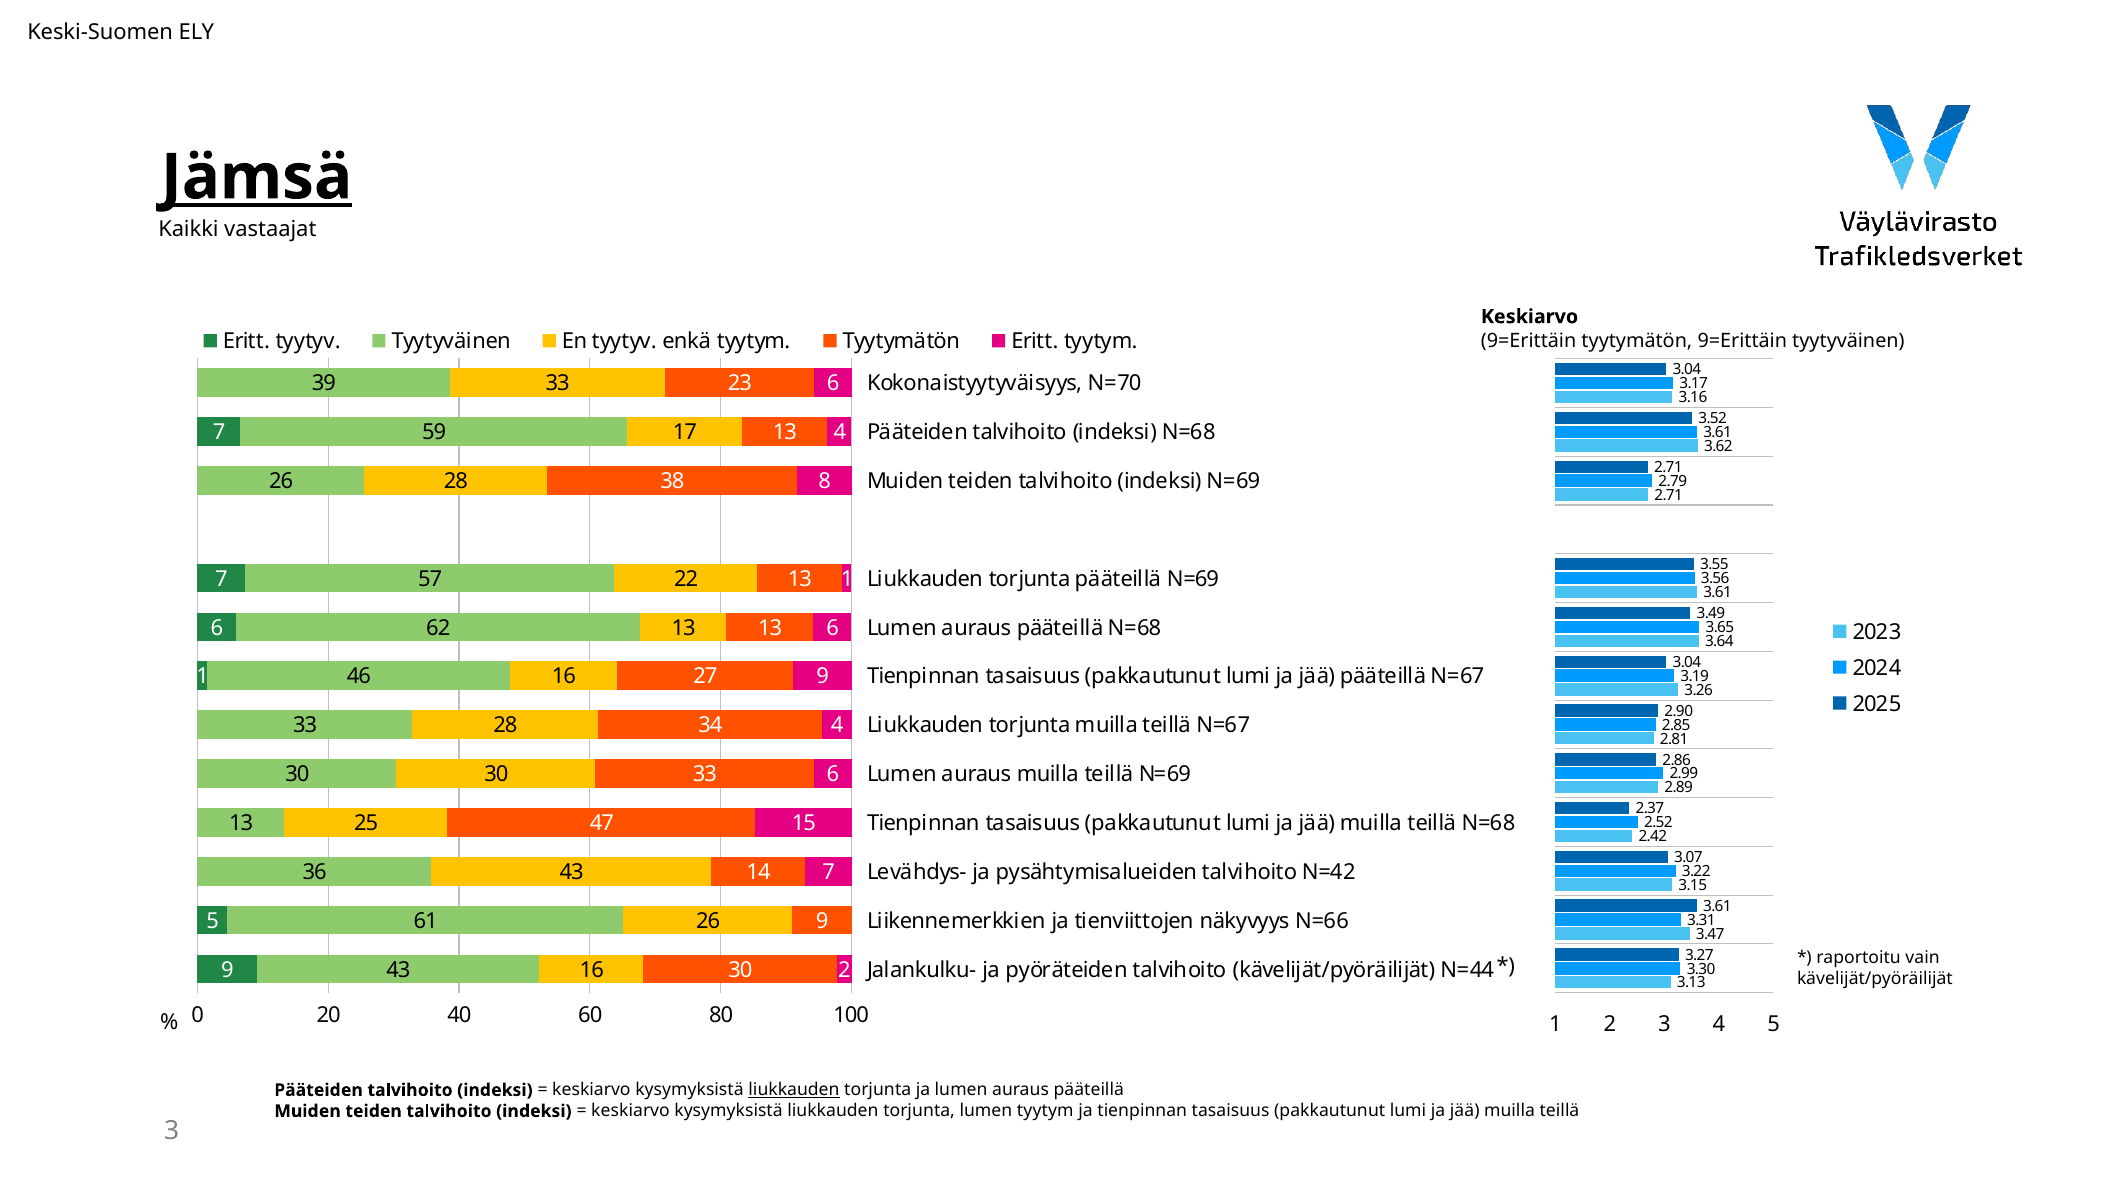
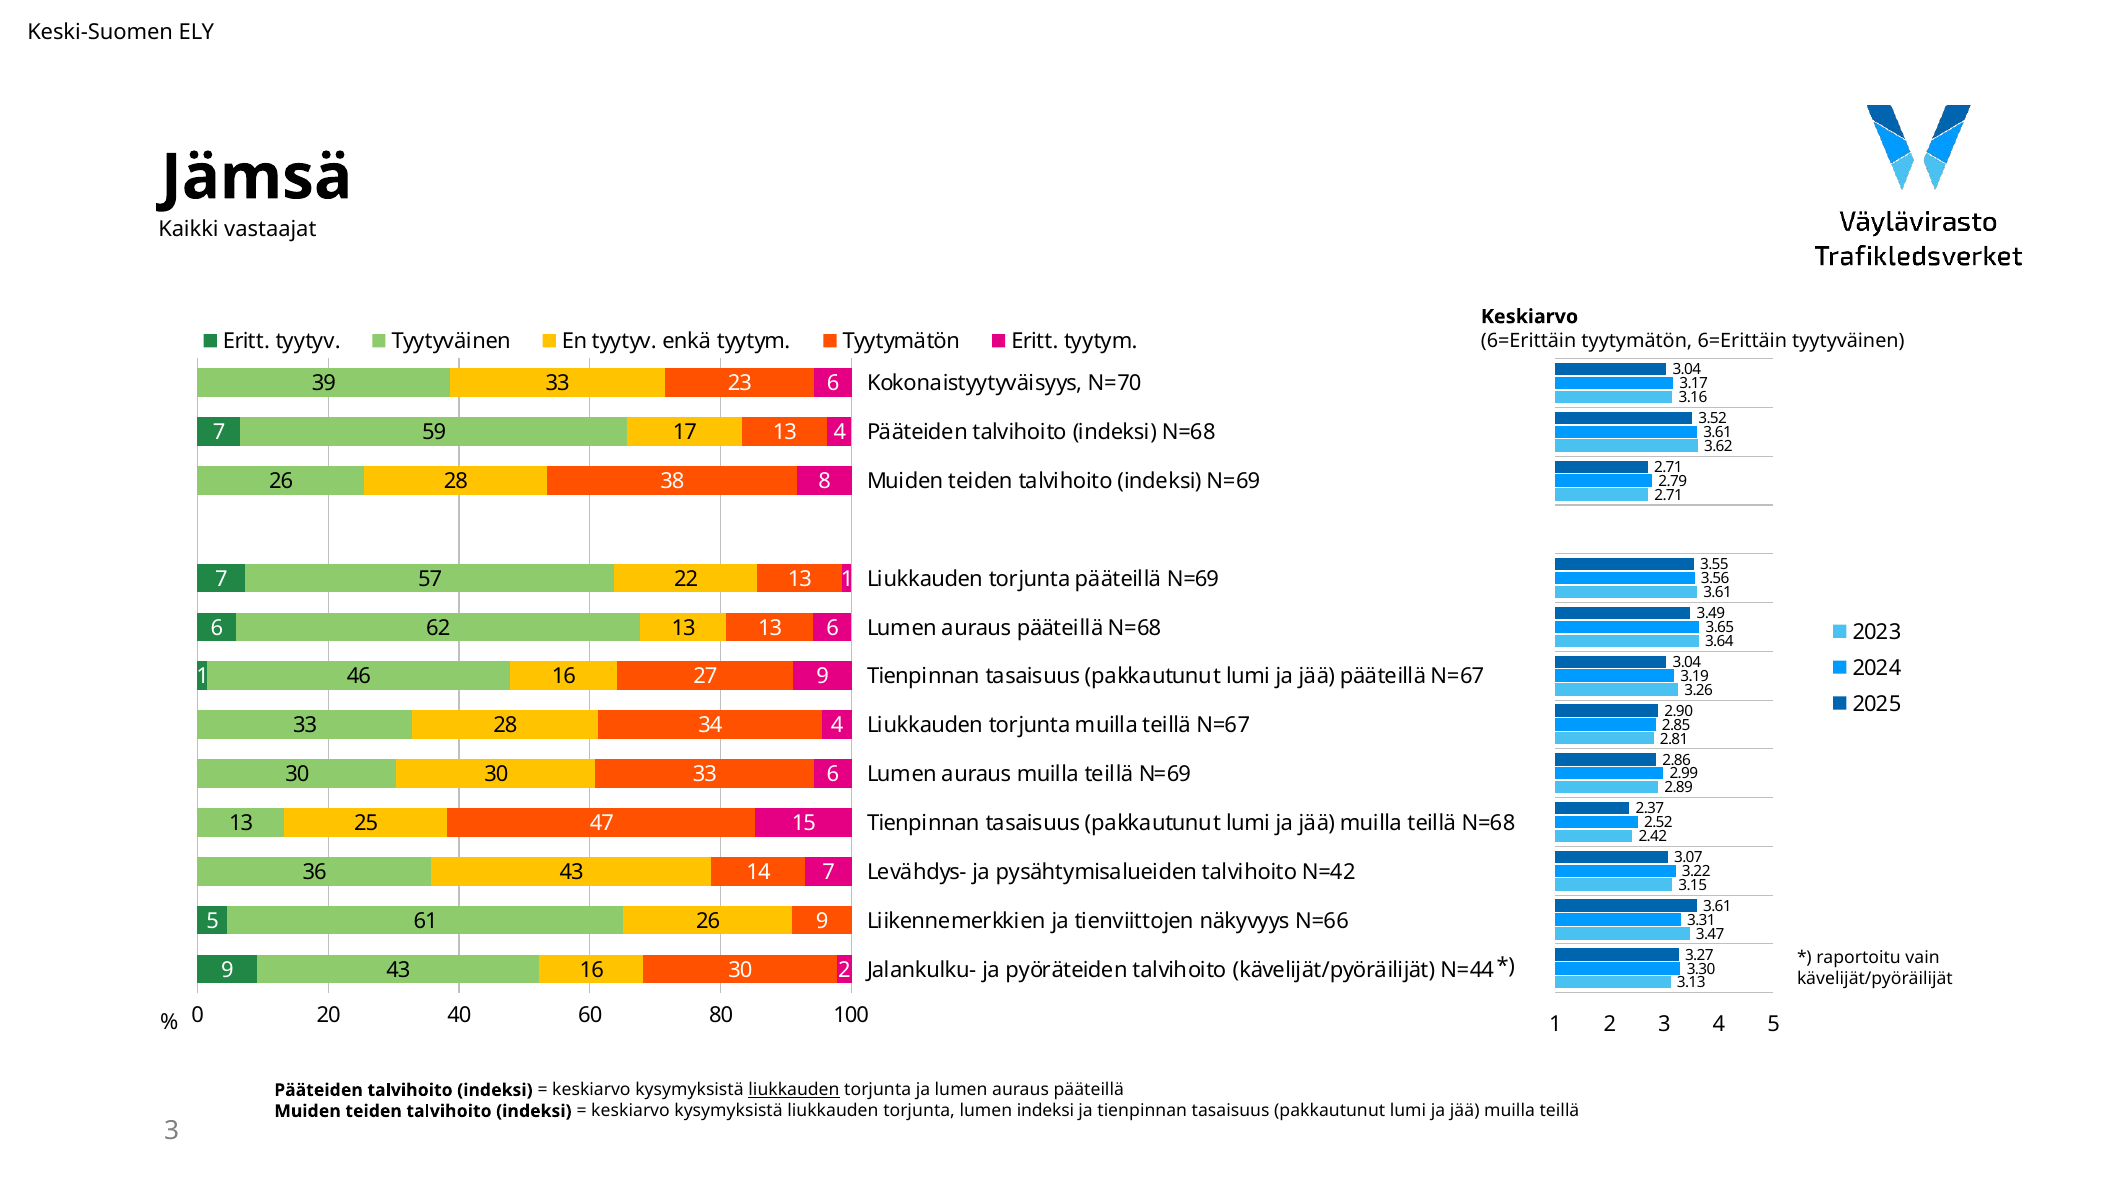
Jämsä underline: present -> none
9=Erittäin at (1529, 341): 9=Erittäin -> 6=Erittäin
tyytymätön 9=Erittäin: 9=Erittäin -> 6=Erittäin
lumen tyytym: tyytym -> indeksi
